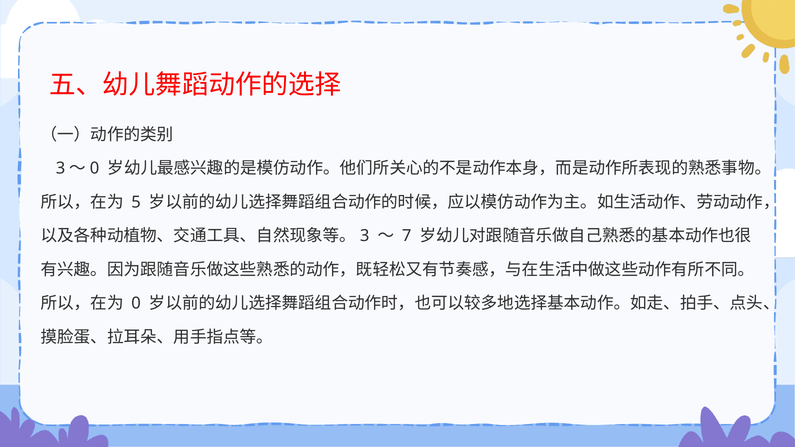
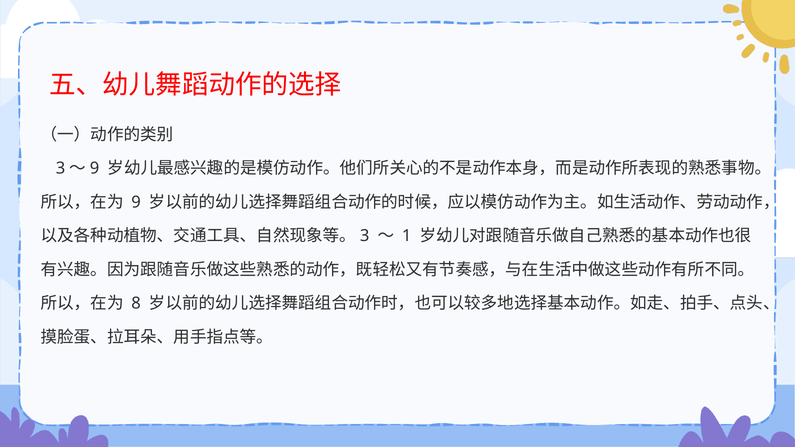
0 at (95, 168): 0 -> 9
5 at (136, 202): 5 -> 9
7: 7 -> 1
0 at (136, 303): 0 -> 8
